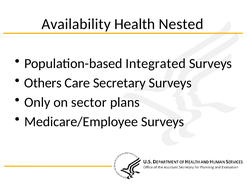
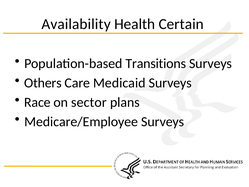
Nested: Nested -> Certain
Integrated: Integrated -> Transitions
Secretary: Secretary -> Medicaid
Only: Only -> Race
